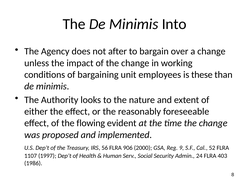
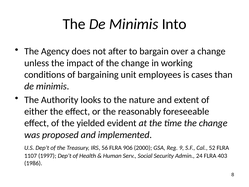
these: these -> cases
flowing: flowing -> yielded
